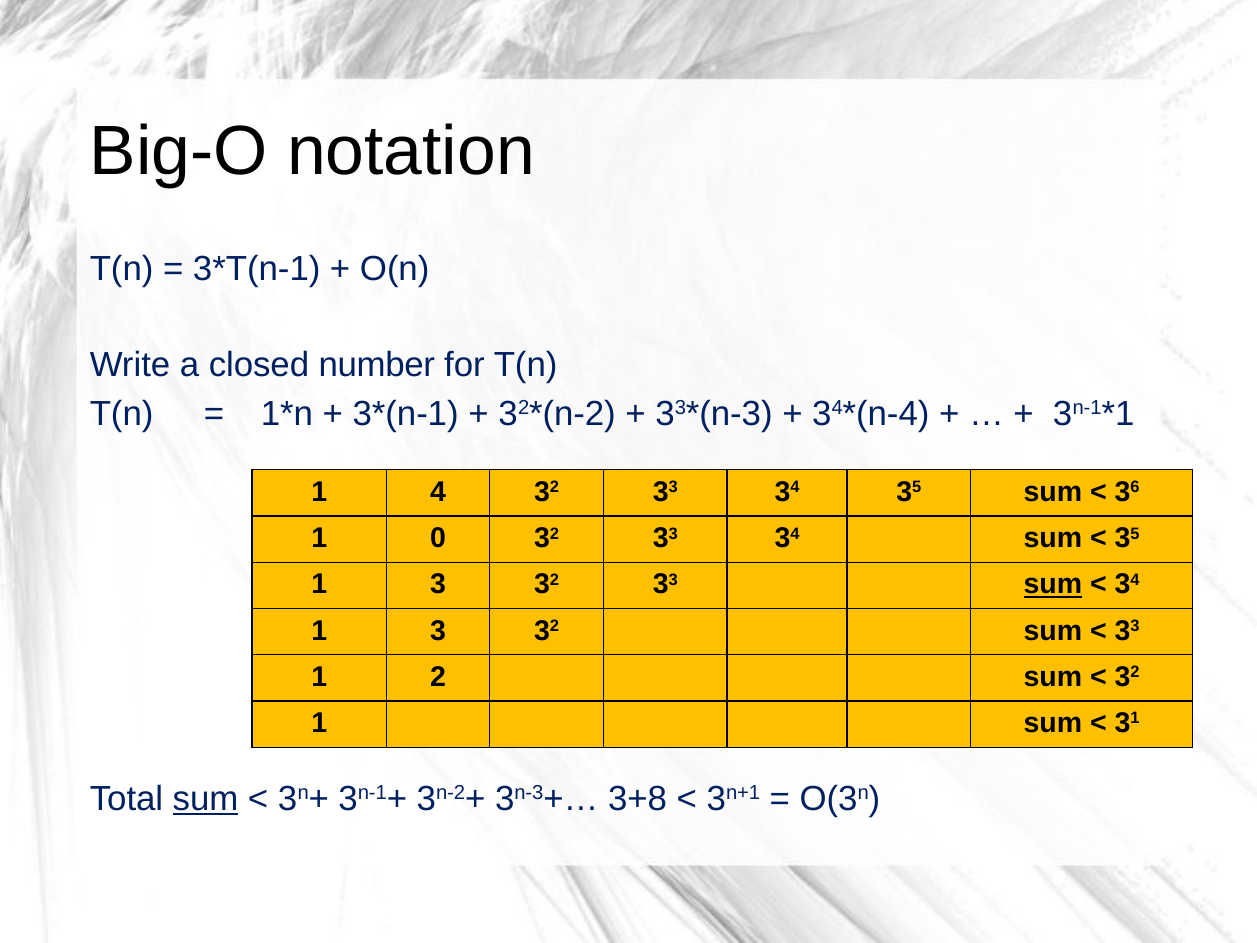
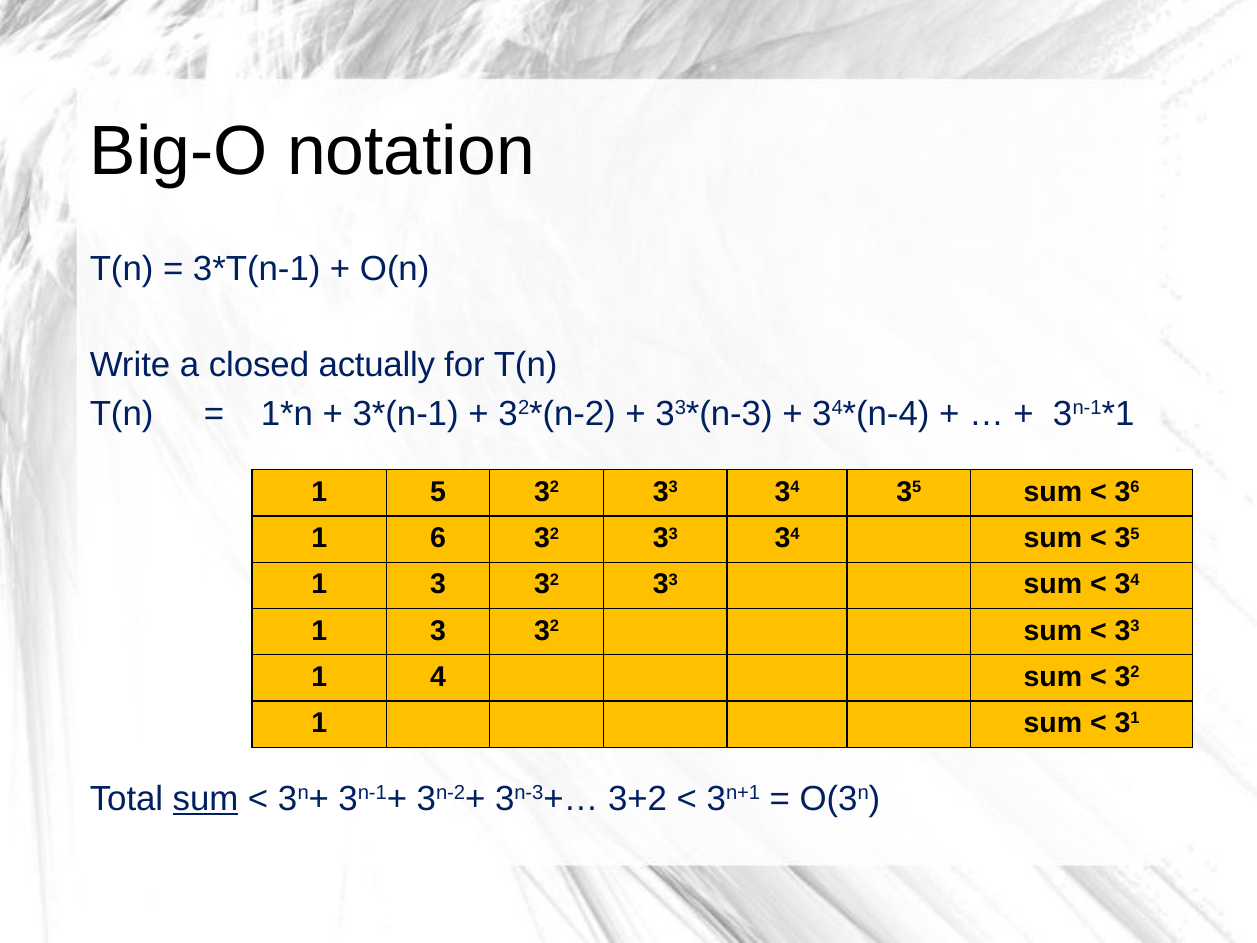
number: number -> actually
4: 4 -> 5
0: 0 -> 6
sum at (1053, 584) underline: present -> none
2: 2 -> 4
3+8: 3+8 -> 3+2
